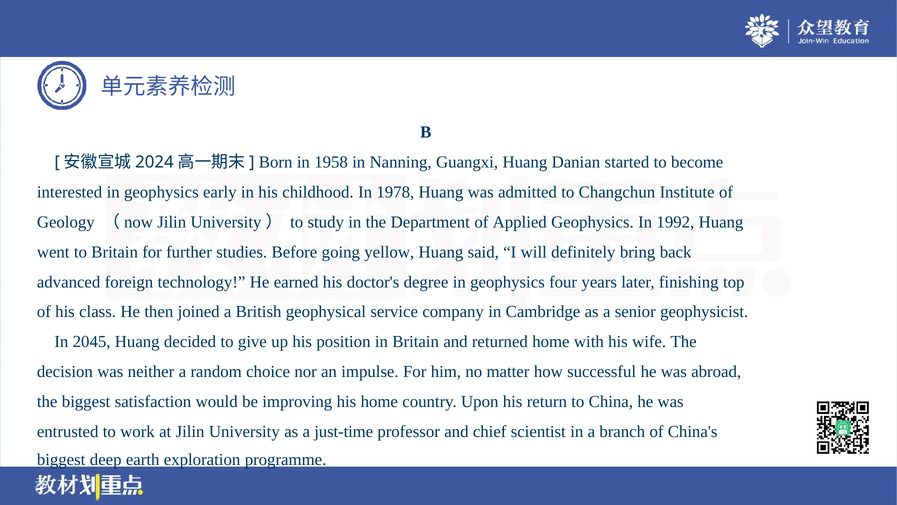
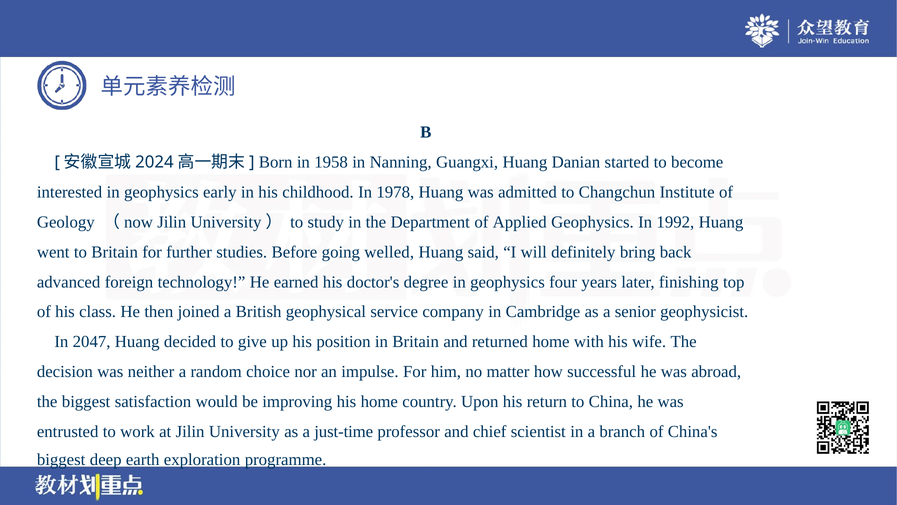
yellow: yellow -> welled
2045: 2045 -> 2047
